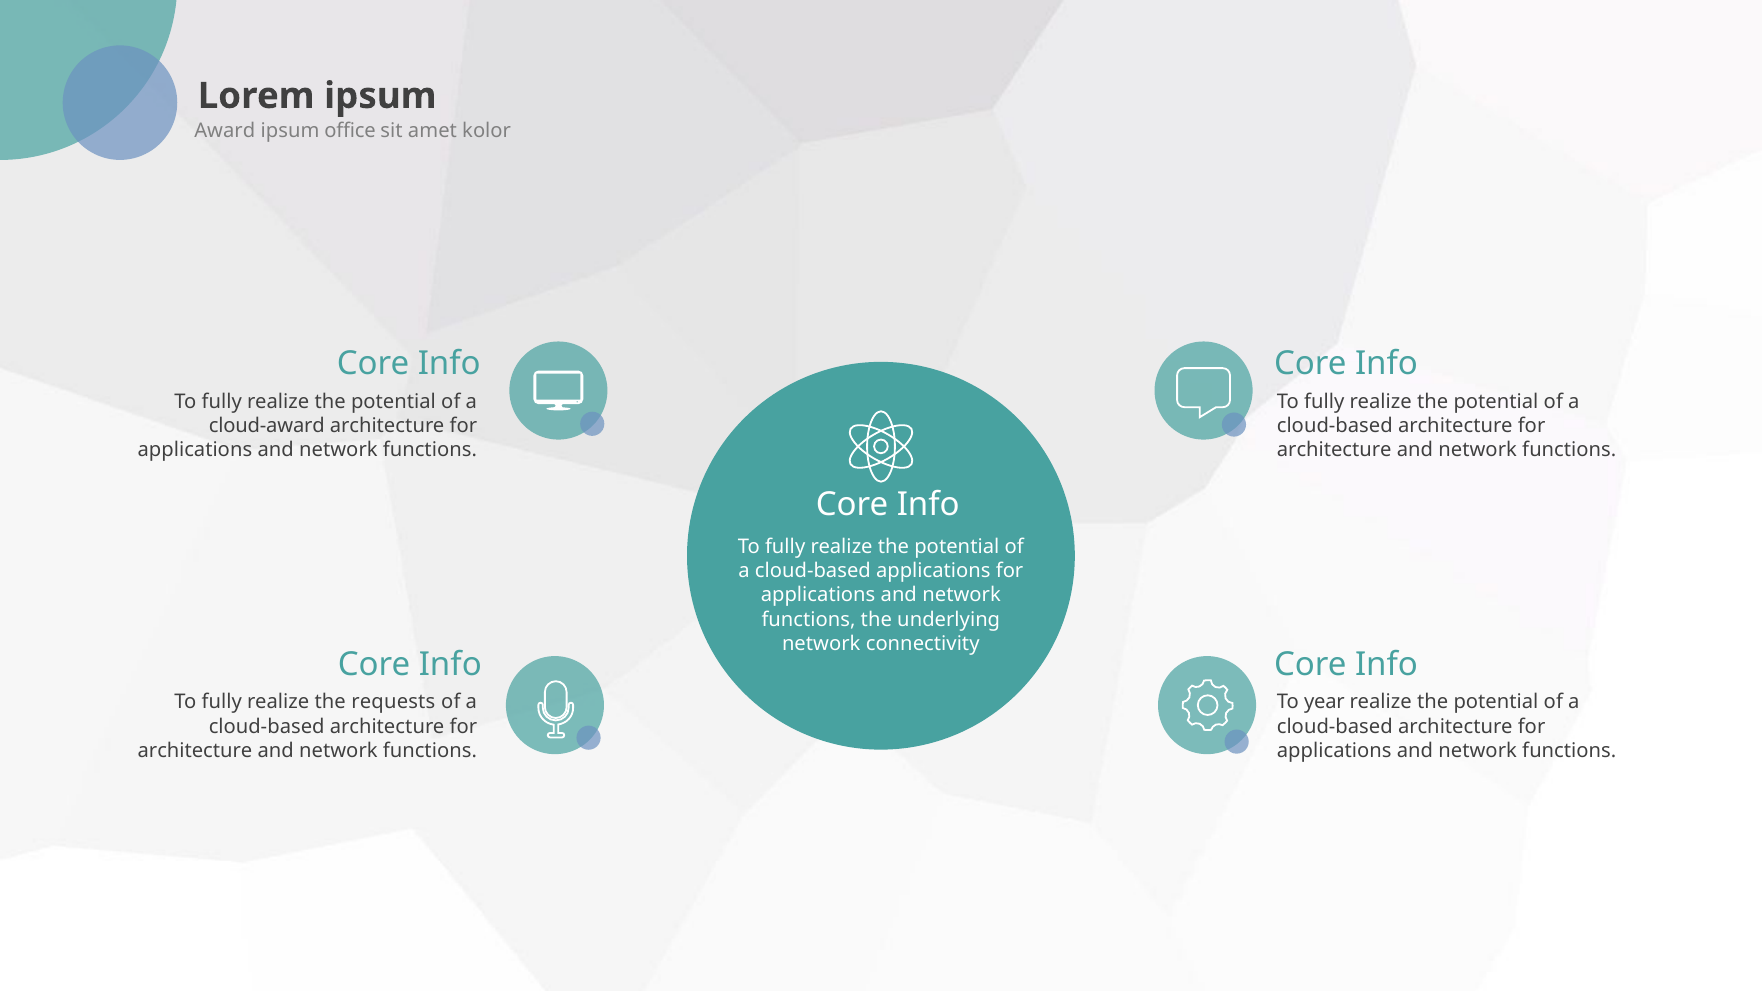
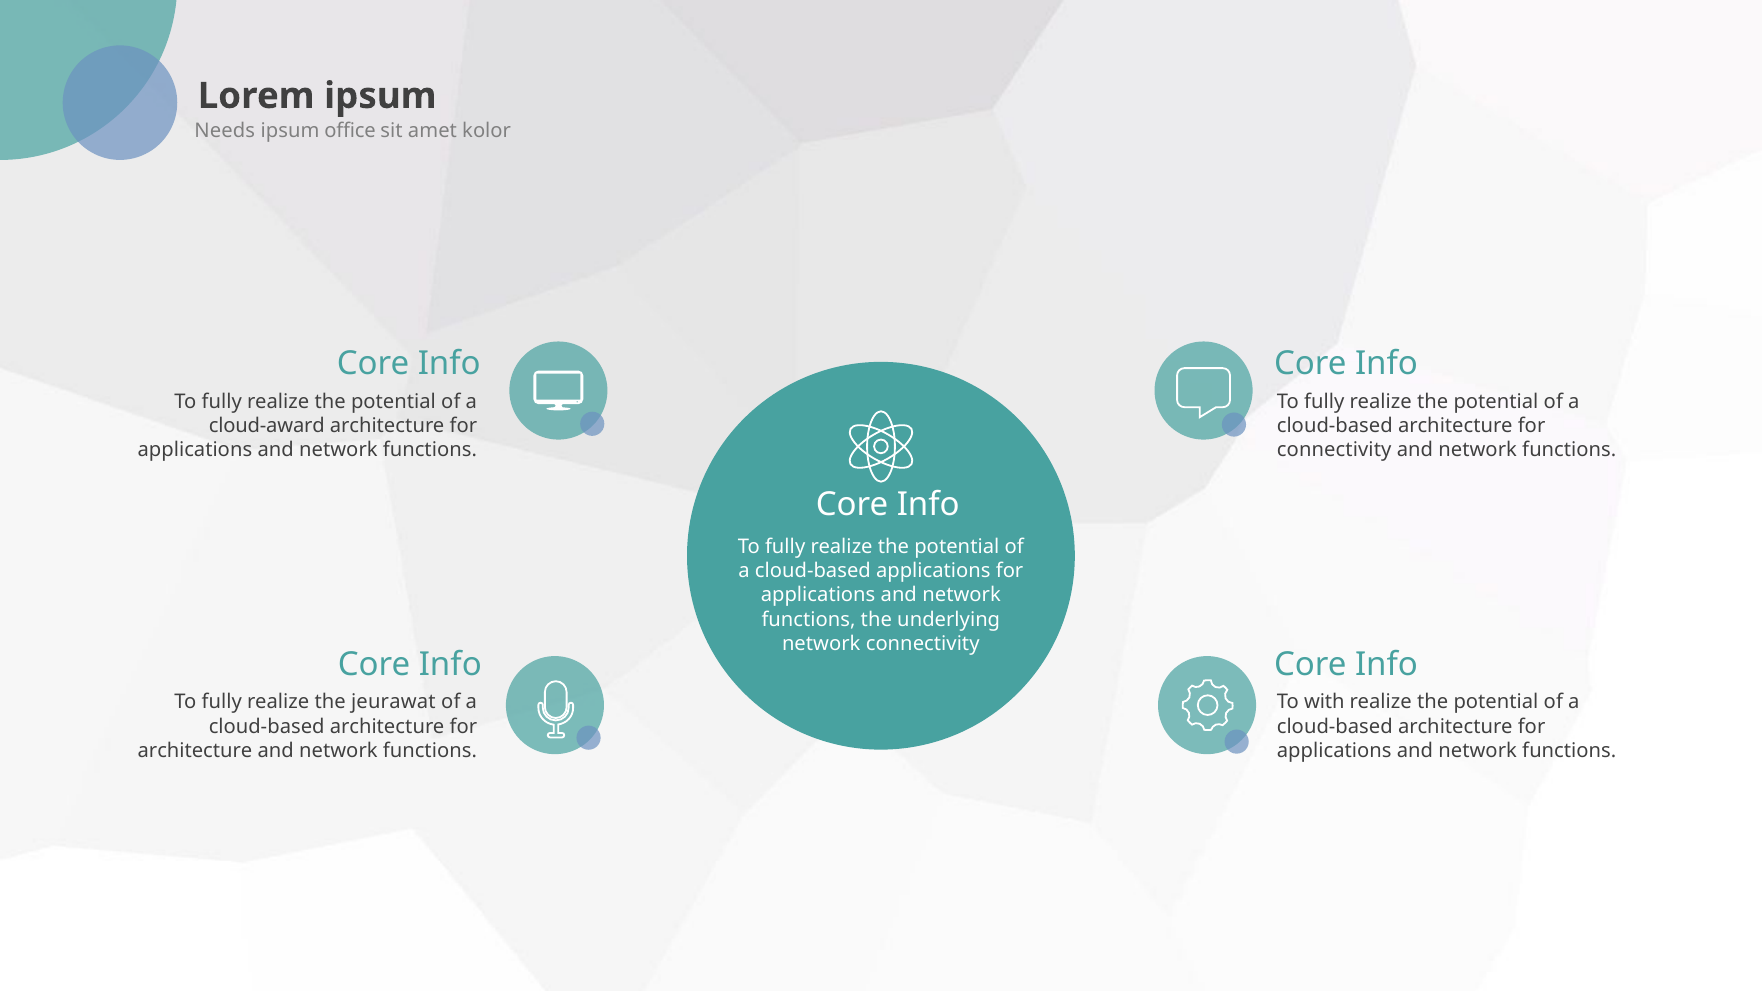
Award: Award -> Needs
architecture at (1334, 450): architecture -> connectivity
requests: requests -> jeurawat
year: year -> with
